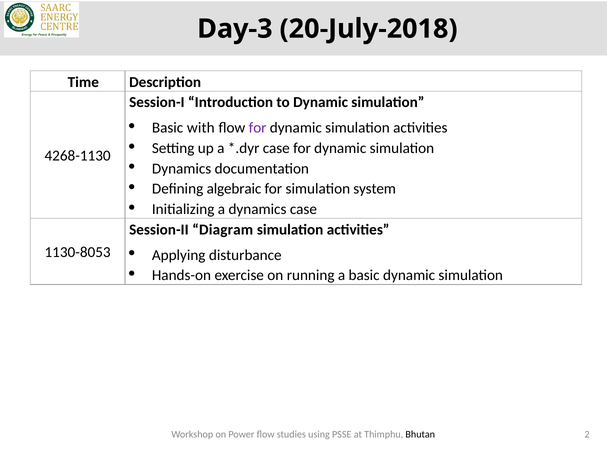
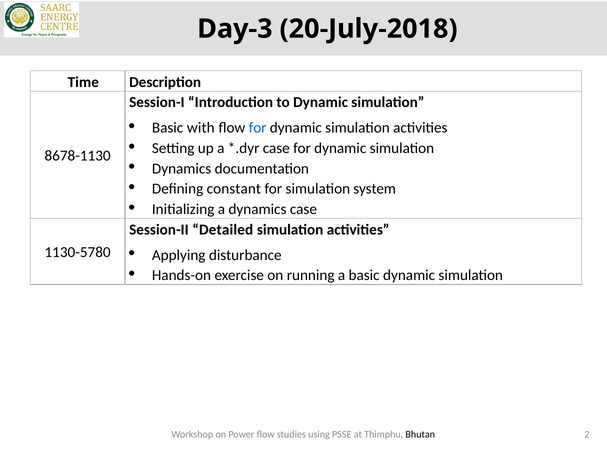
for at (258, 128) colour: purple -> blue
4268-1130: 4268-1130 -> 8678-1130
algebraic: algebraic -> constant
Diagram: Diagram -> Detailed
1130-8053: 1130-8053 -> 1130-5780
